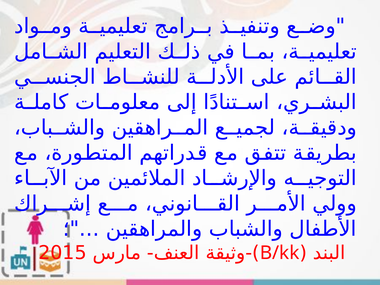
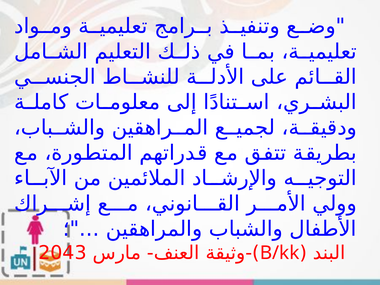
2015: 2015 -> 2043
